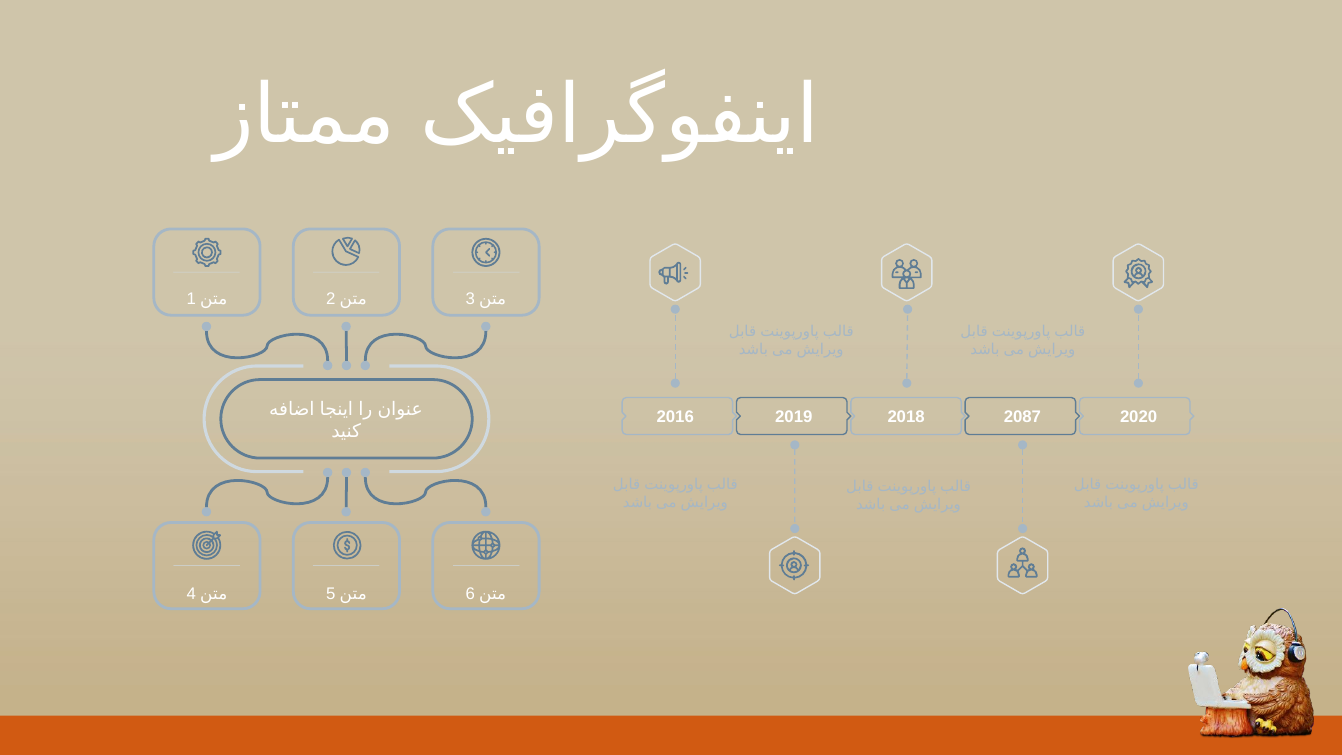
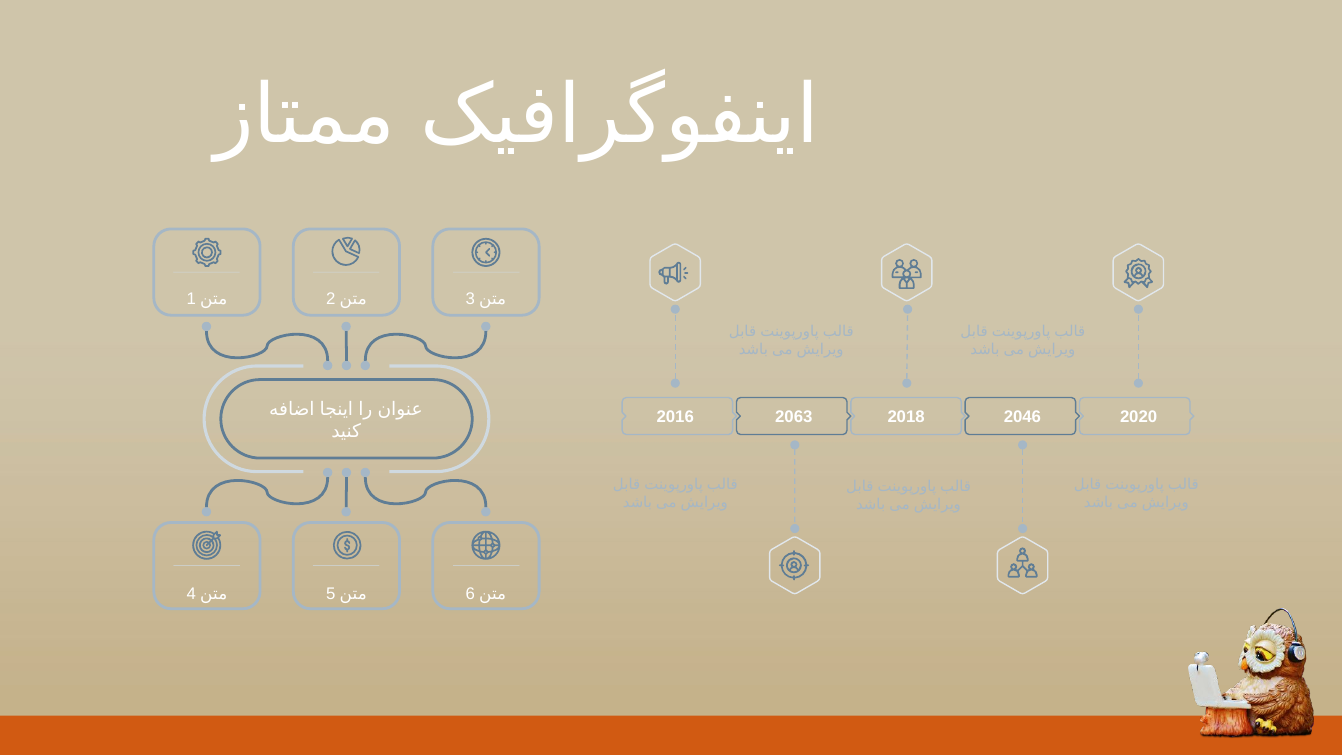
2019: 2019 -> 2063
2087: 2087 -> 2046
